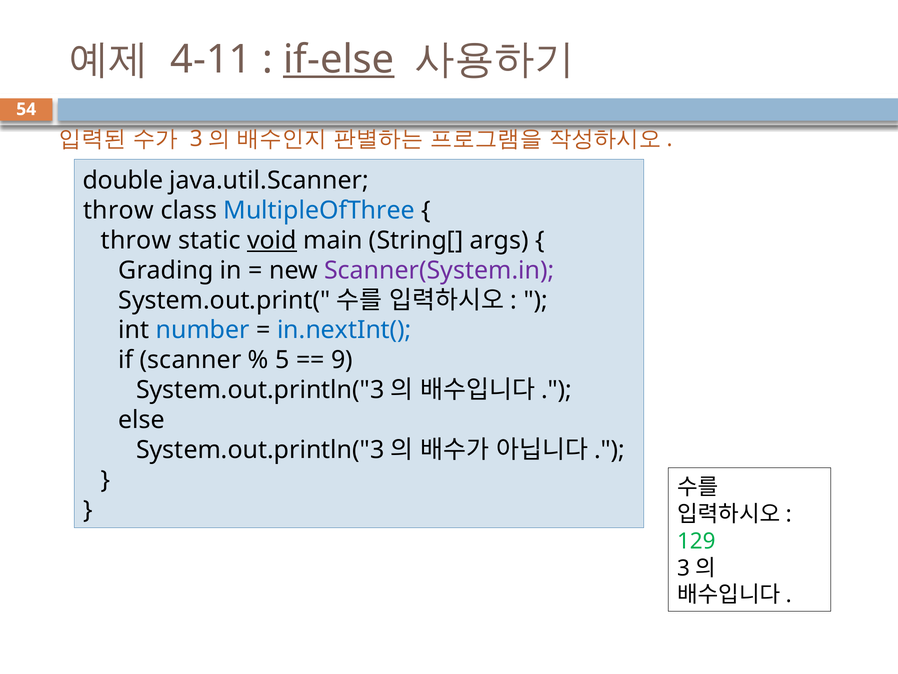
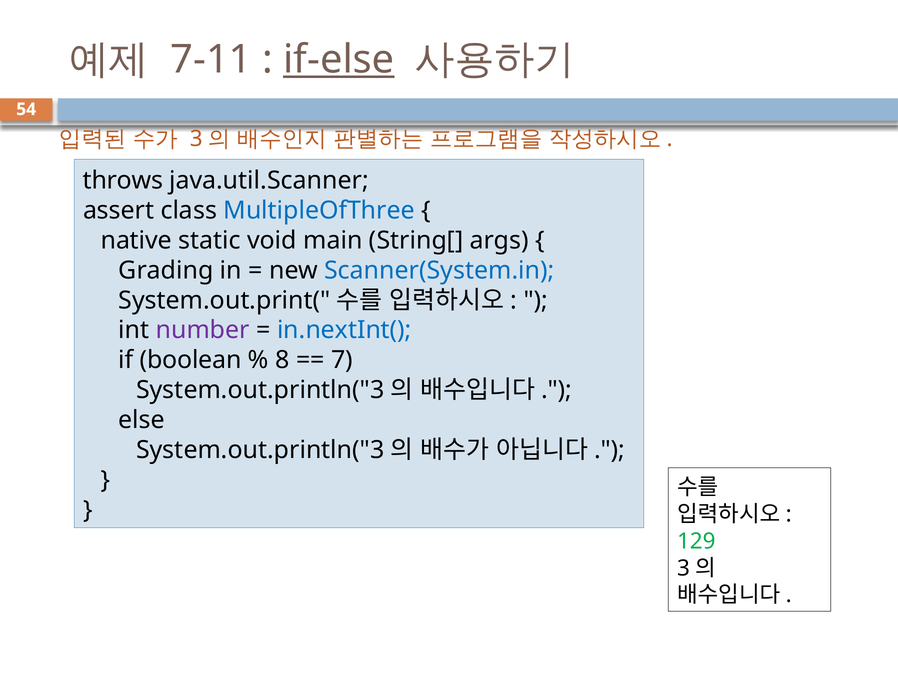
4-11: 4-11 -> 7-11
double: double -> throws
throw at (118, 210): throw -> assert
throw at (136, 240): throw -> native
void underline: present -> none
Scanner(System.in colour: purple -> blue
number colour: blue -> purple
scanner: scanner -> boolean
5: 5 -> 8
9: 9 -> 7
